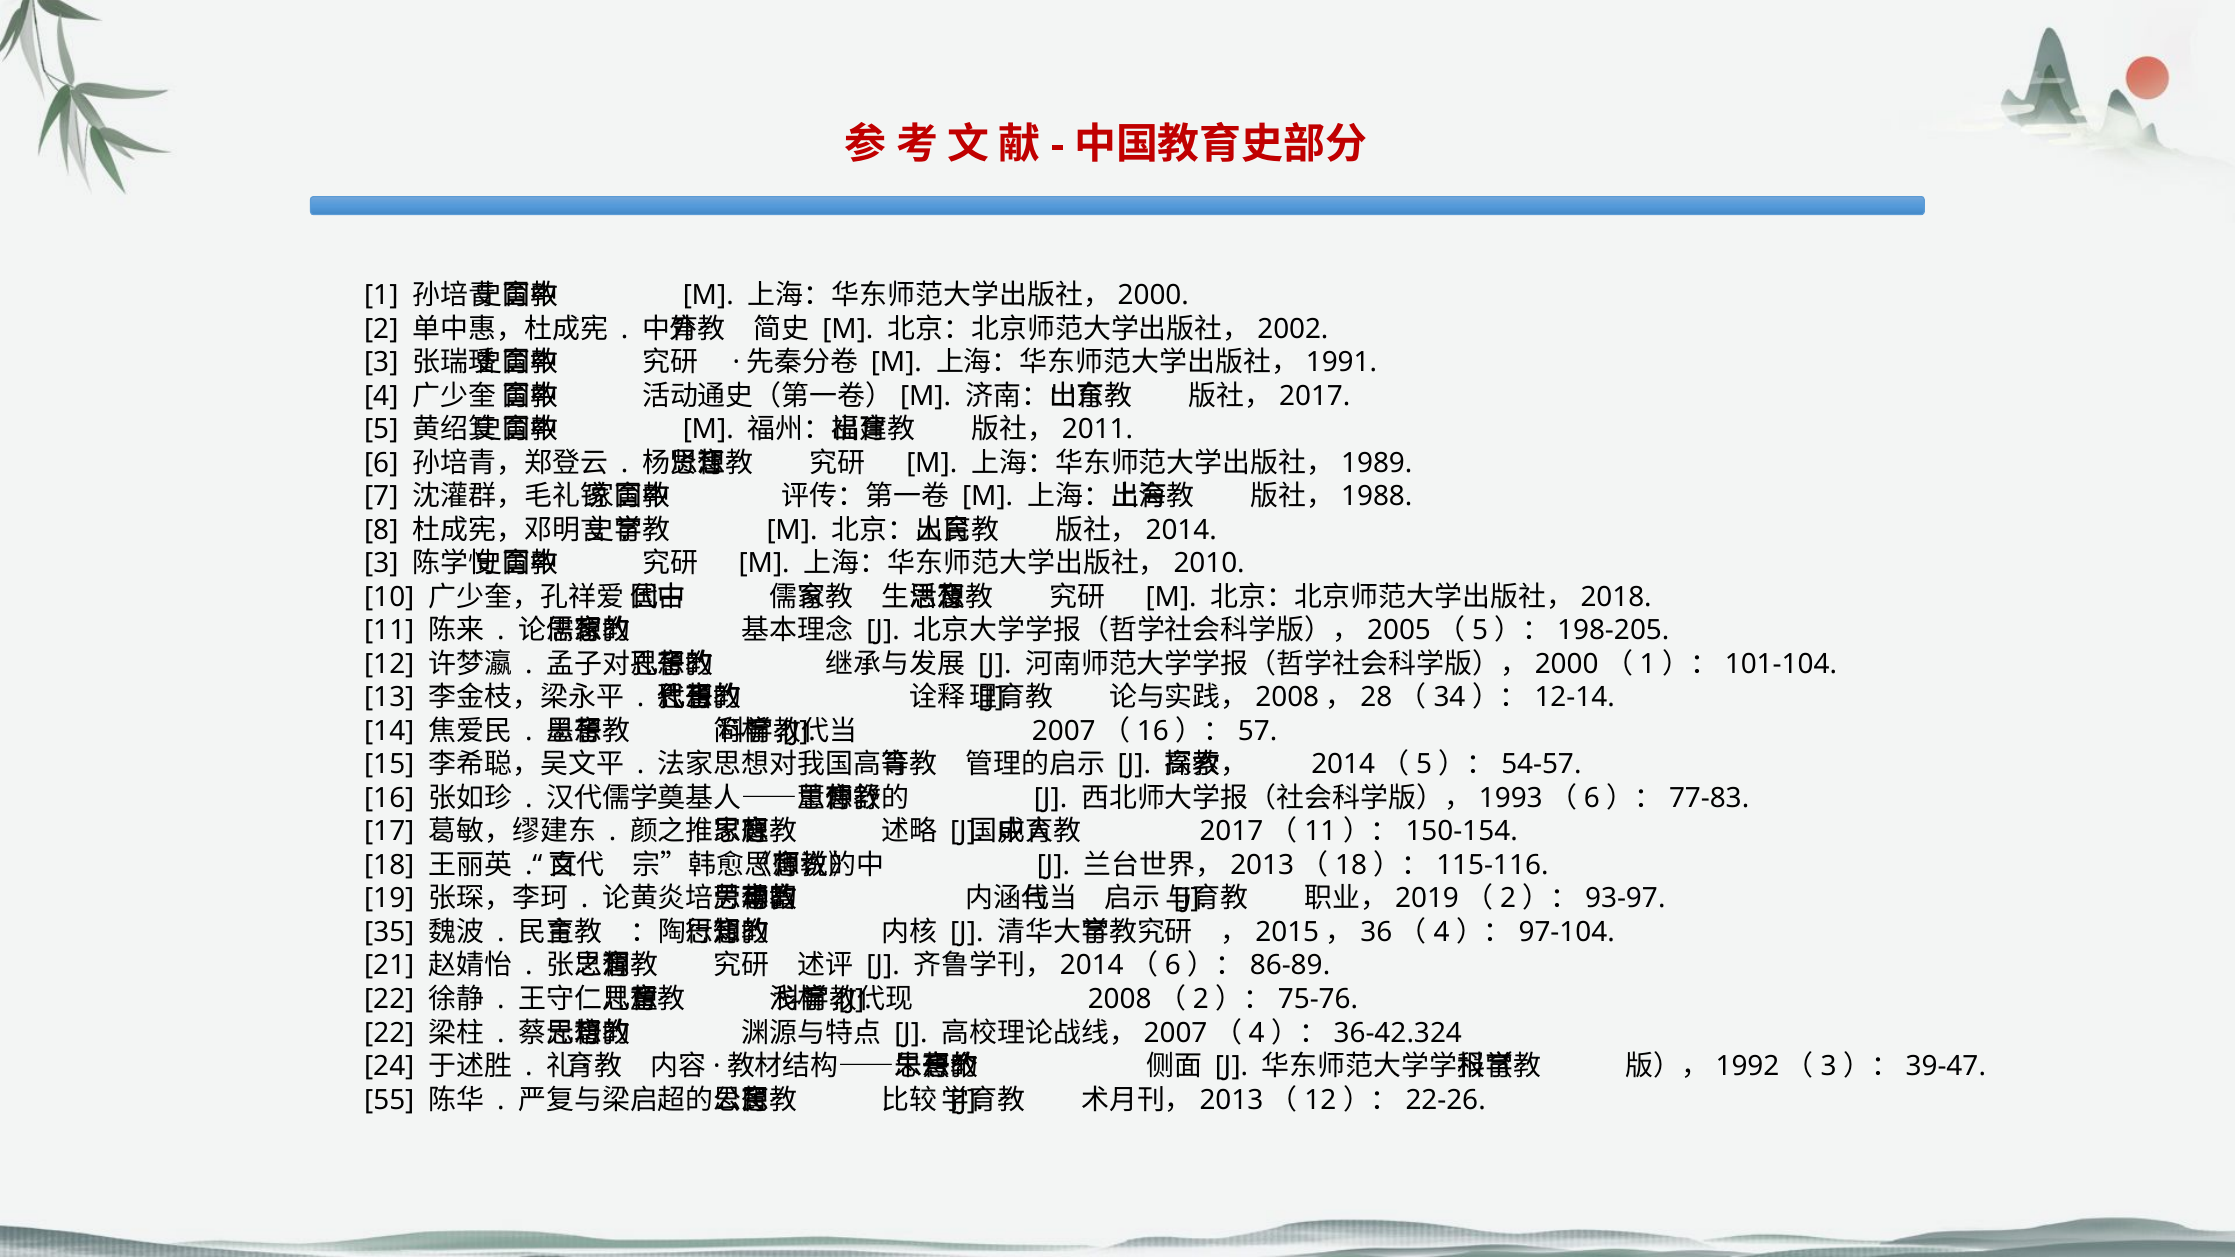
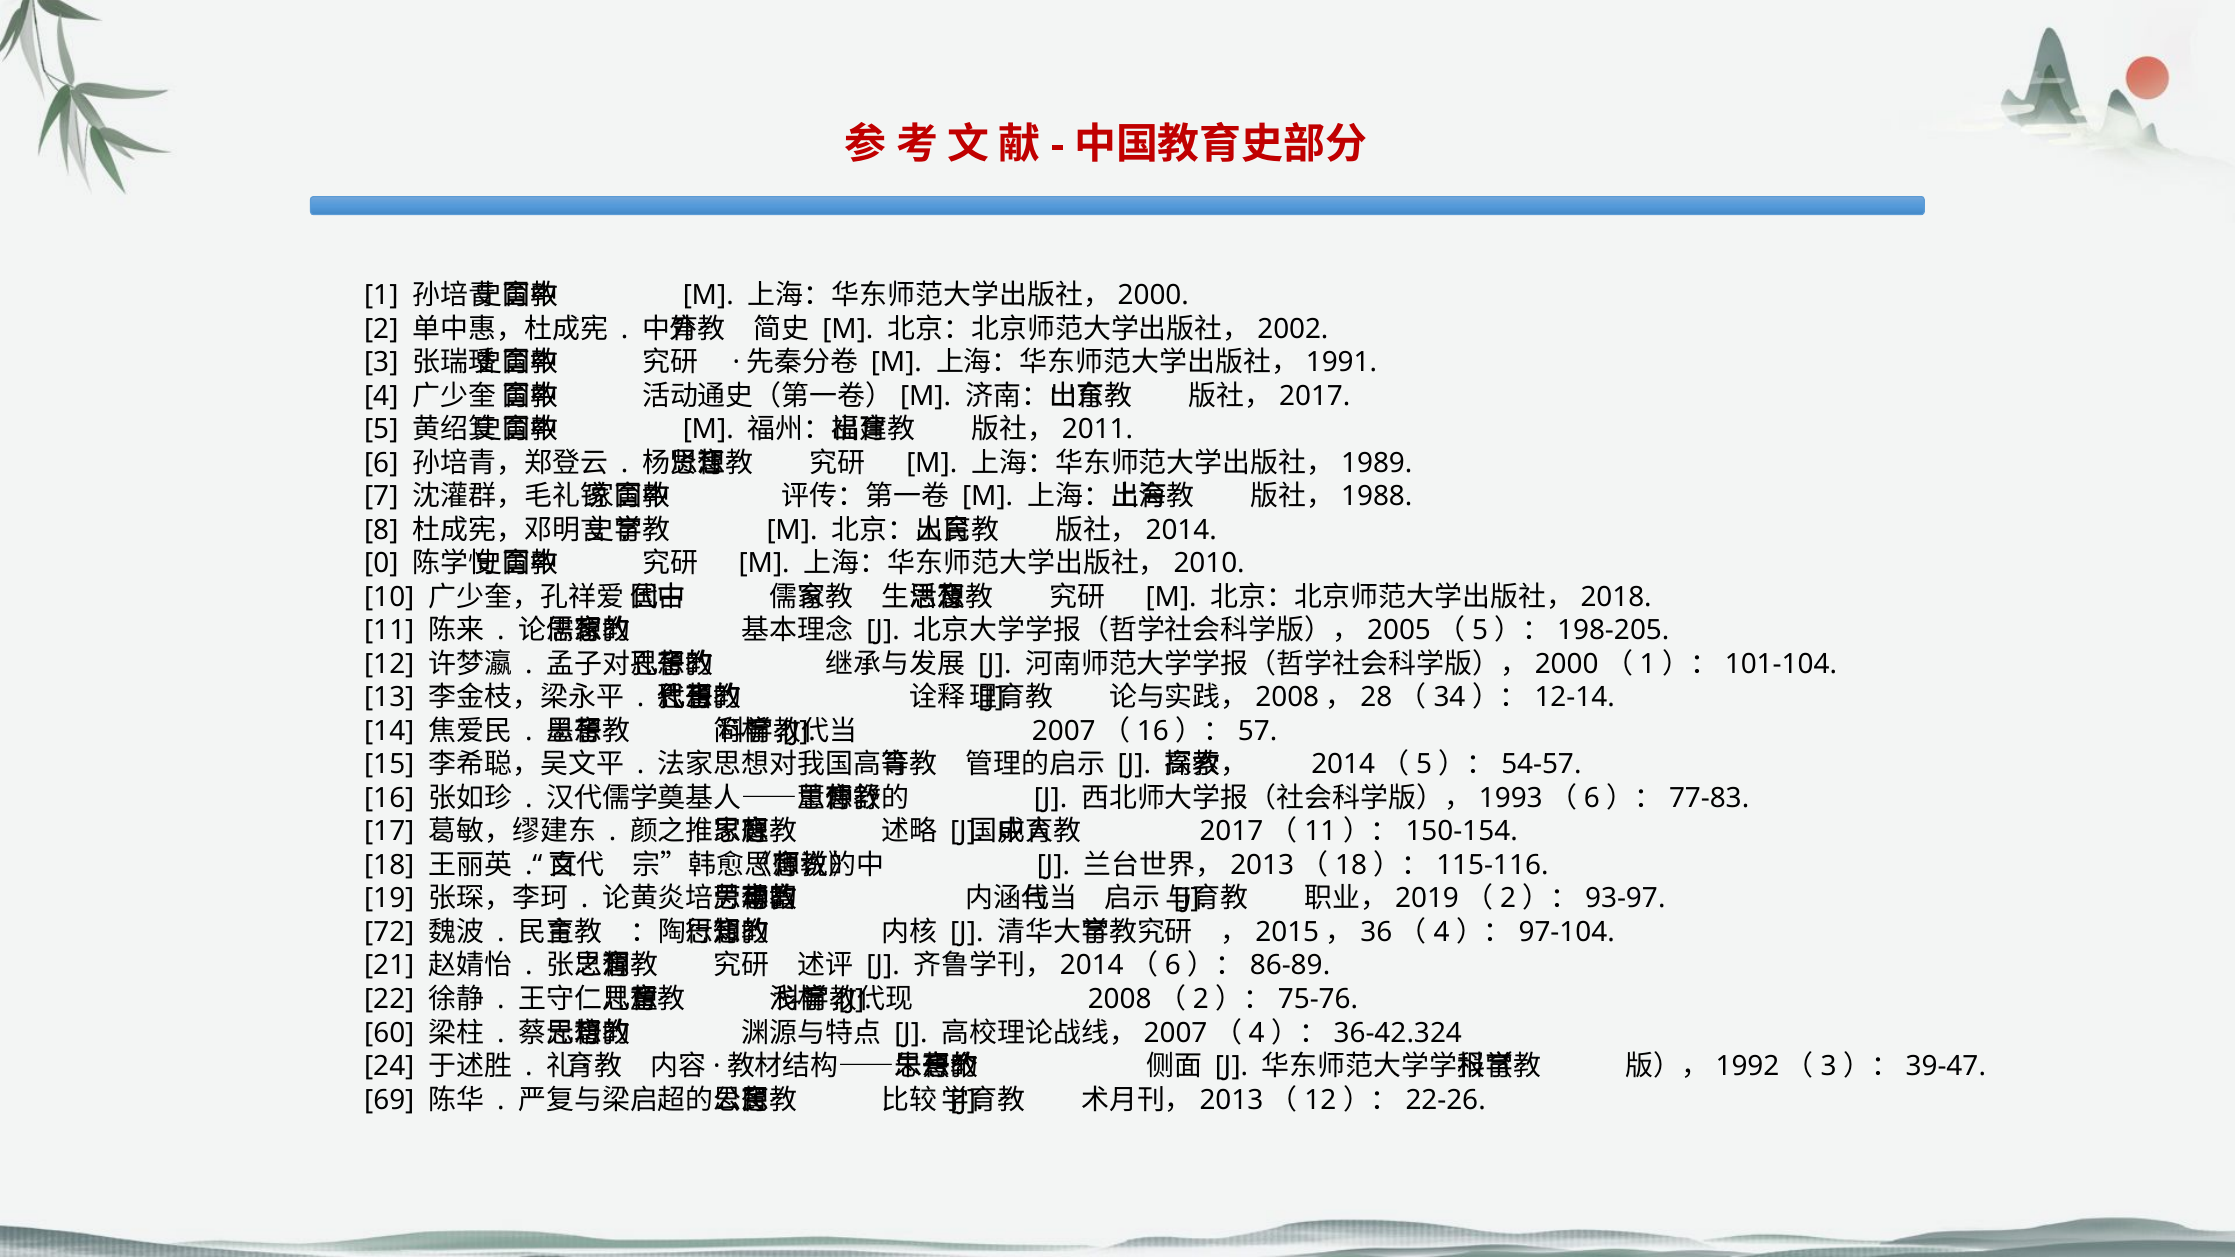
3 at (381, 564): 3 -> 0
35: 35 -> 72
22 at (389, 1033): 22 -> 60
55: 55 -> 69
